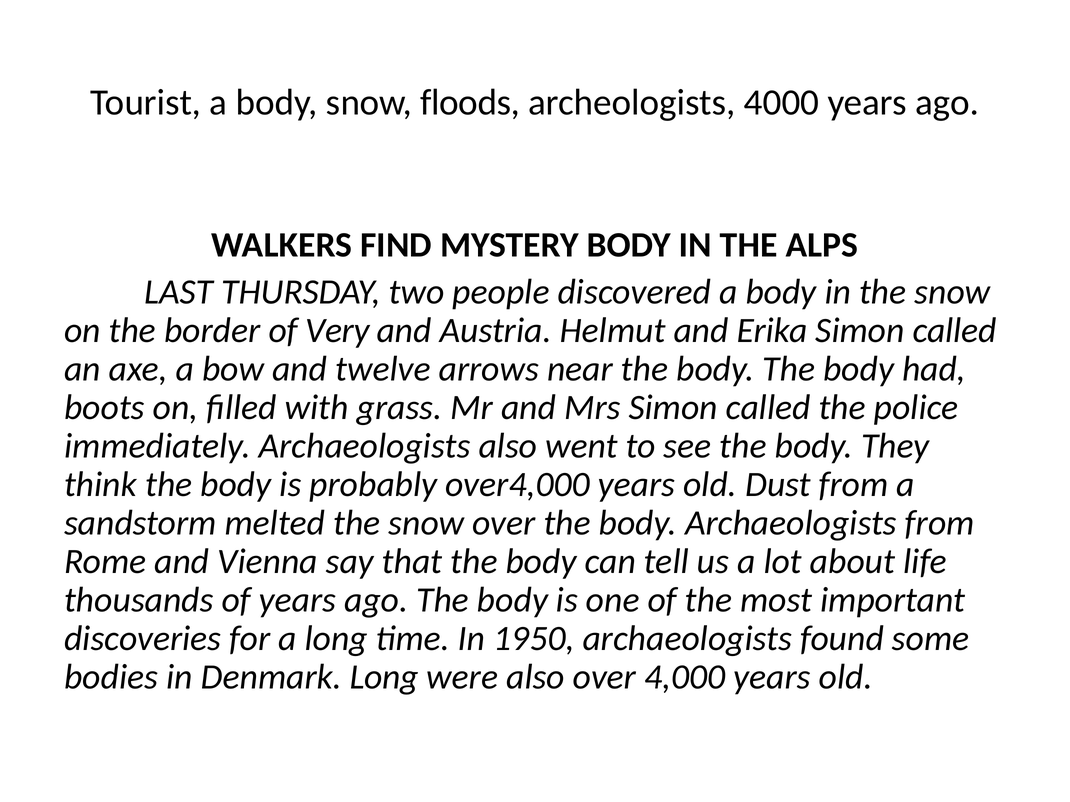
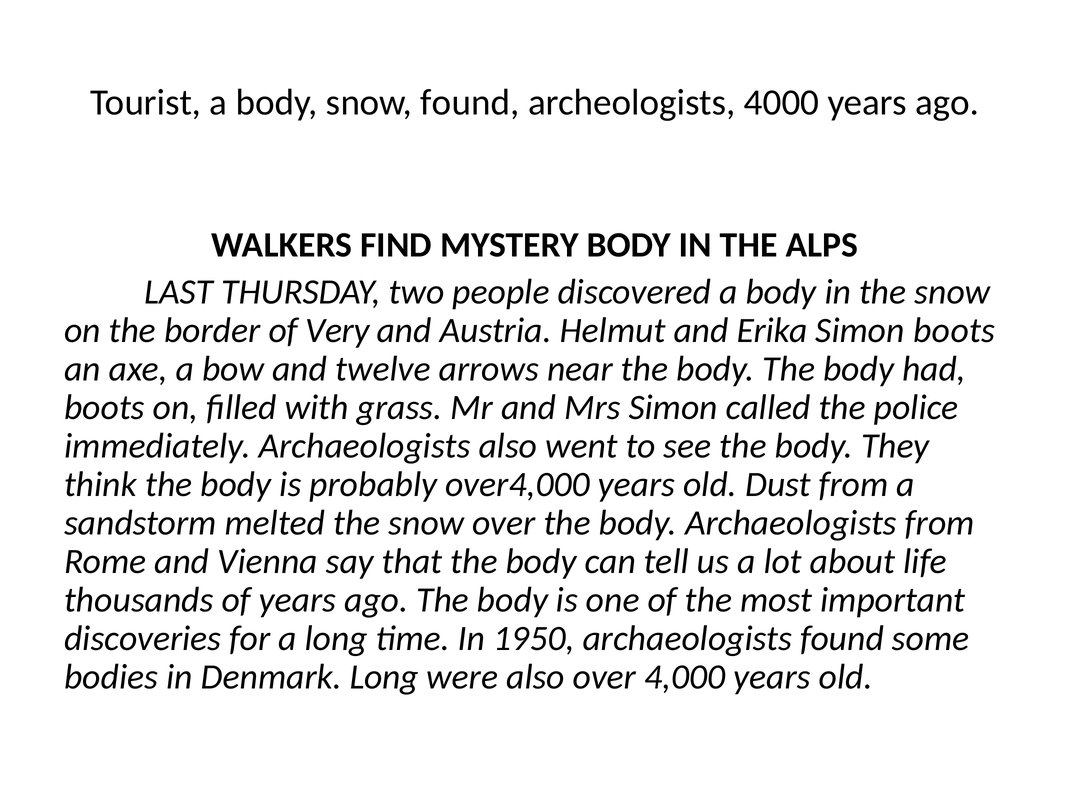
snow floods: floods -> found
Erika Simon called: called -> boots
